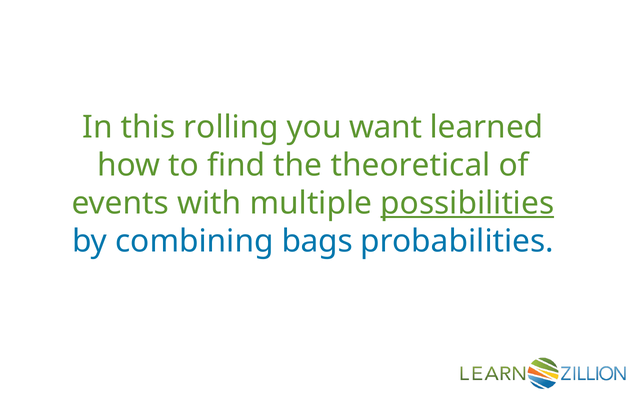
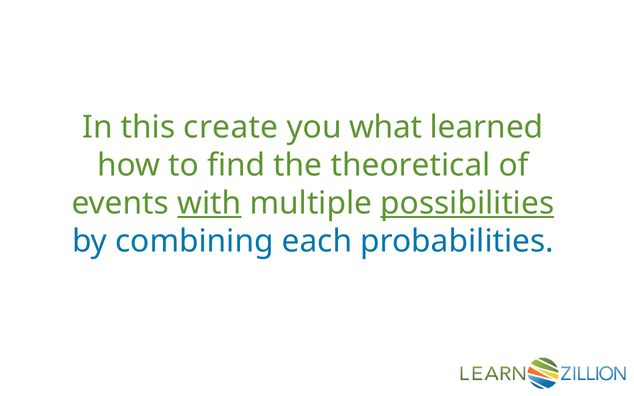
rolling: rolling -> create
want: want -> what
with underline: none -> present
bags: bags -> each
